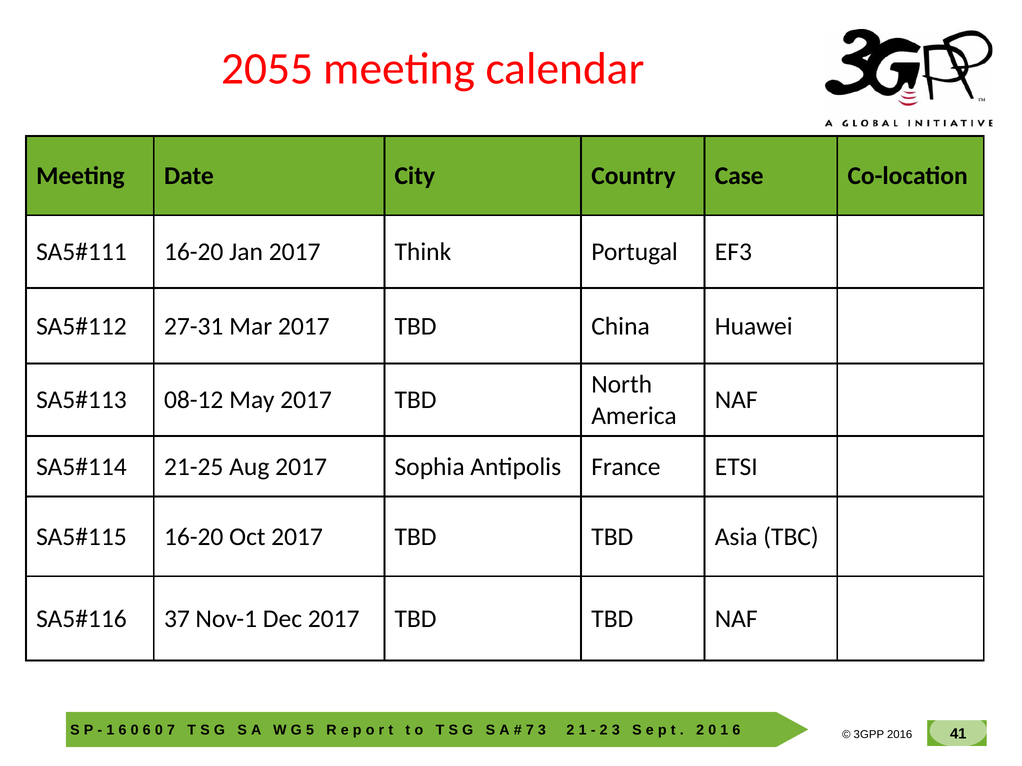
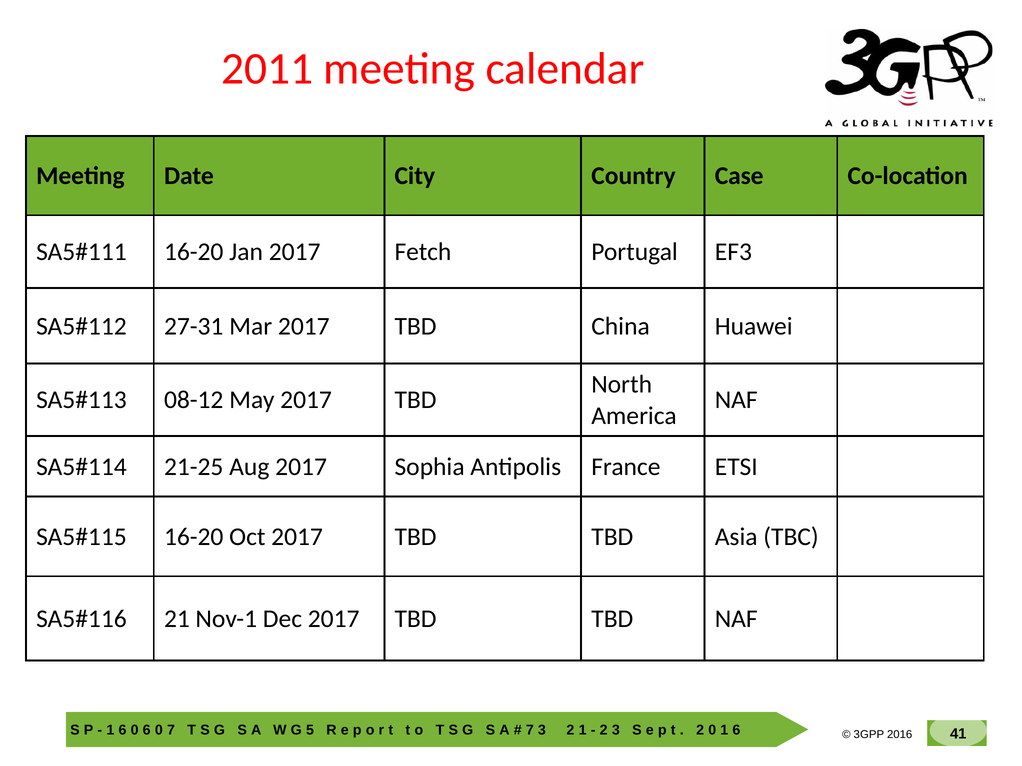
2055: 2055 -> 2011
Think: Think -> Fetch
37: 37 -> 21
